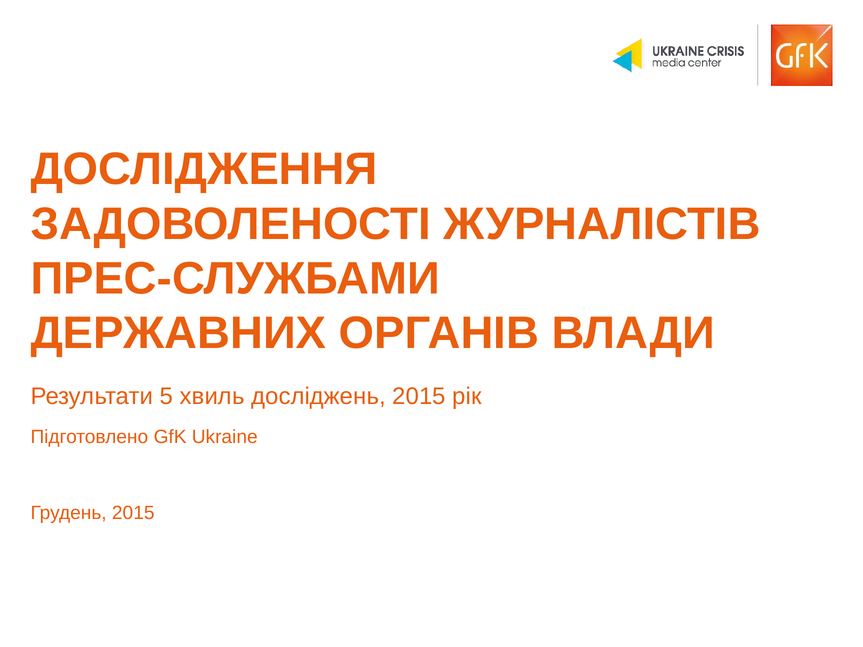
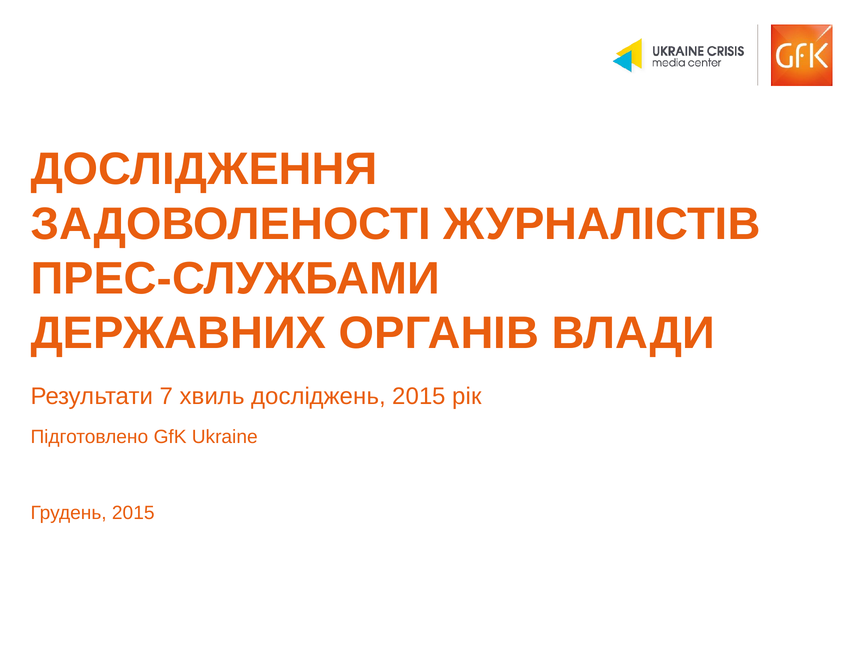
5: 5 -> 7
